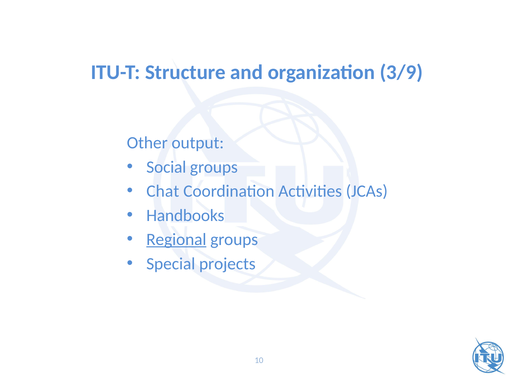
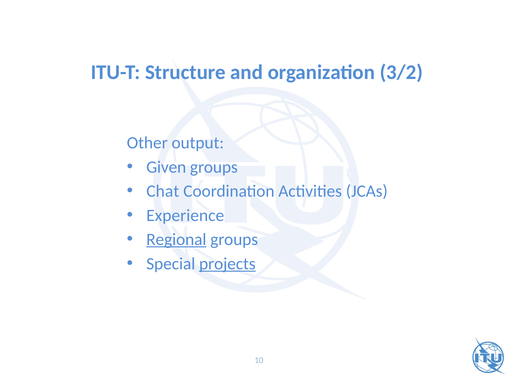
3/9: 3/9 -> 3/2
Social: Social -> Given
Handbooks: Handbooks -> Experience
projects underline: none -> present
